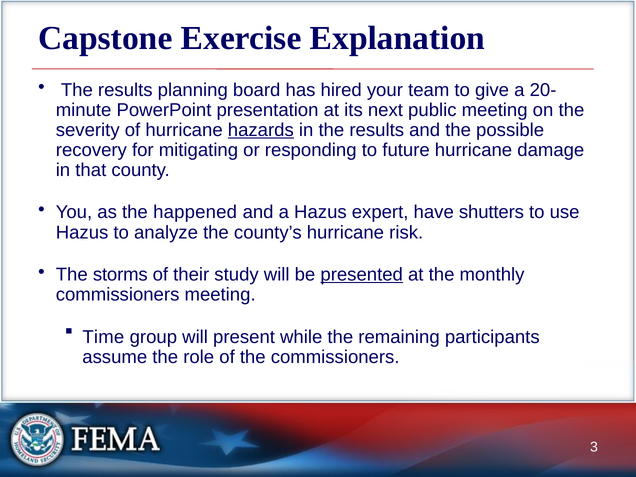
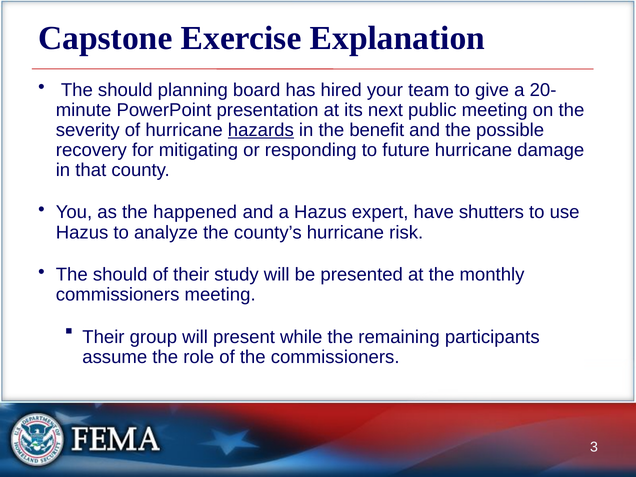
results at (125, 90): results -> should
in the results: results -> benefit
storms at (120, 275): storms -> should
presented underline: present -> none
Time at (103, 337): Time -> Their
